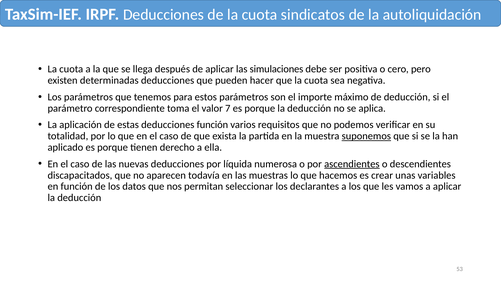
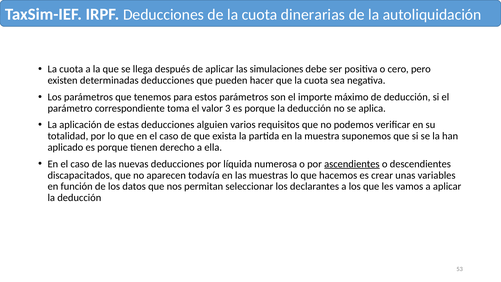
sindicatos: sindicatos -> dinerarias
7: 7 -> 3
deducciones función: función -> alguien
suponemos underline: present -> none
